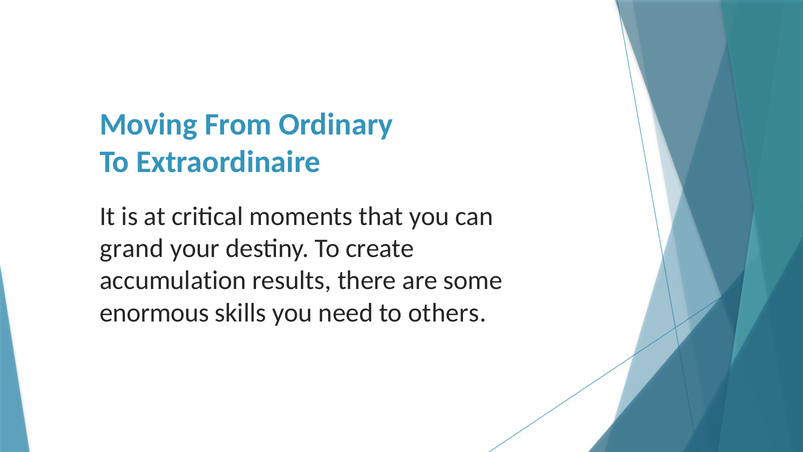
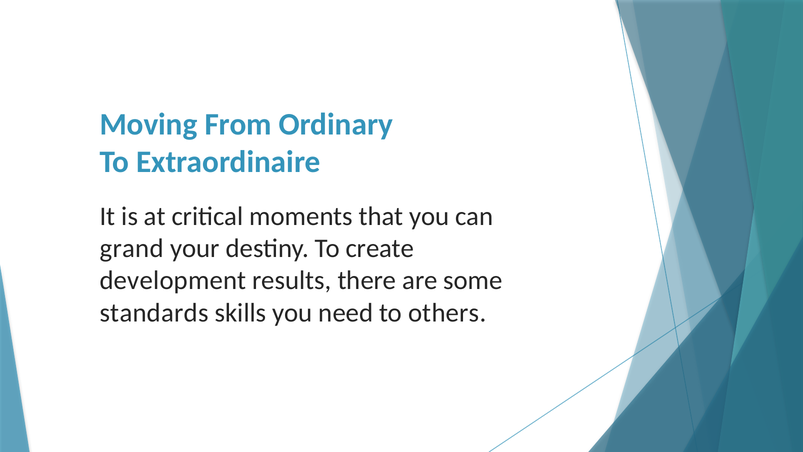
accumulation: accumulation -> development
enormous: enormous -> standards
